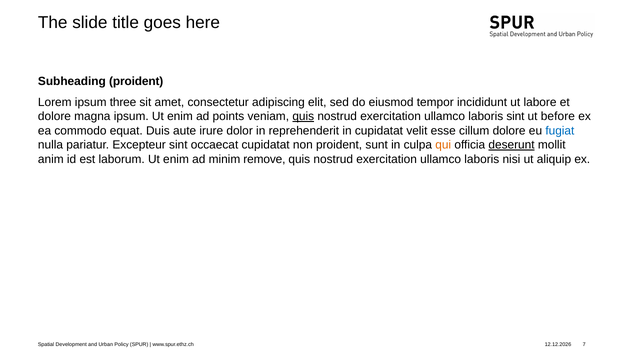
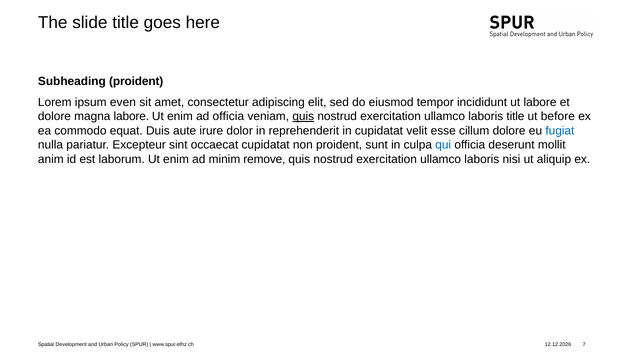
three: three -> even
magna ipsum: ipsum -> labore
ad points: points -> officia
laboris sint: sint -> title
qui colour: orange -> blue
deserunt underline: present -> none
